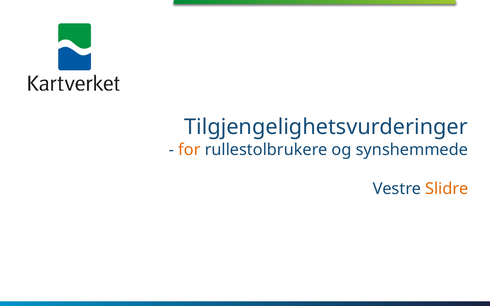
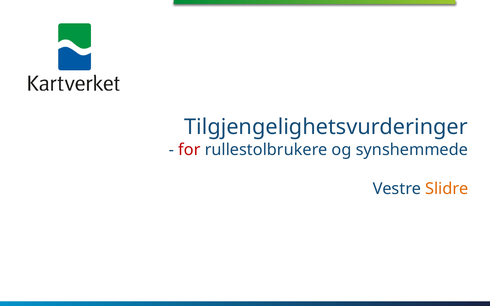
for colour: orange -> red
